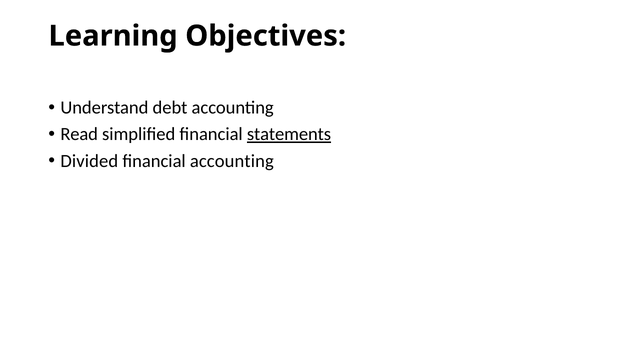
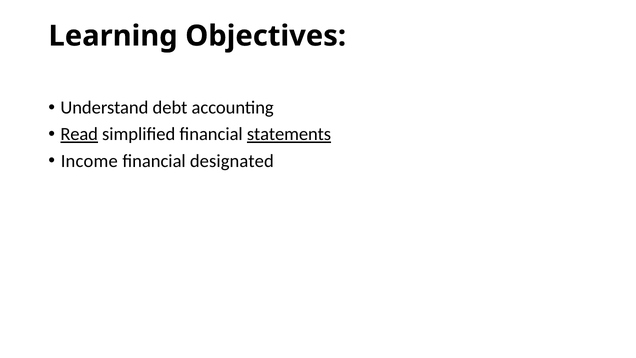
Read underline: none -> present
Divided: Divided -> Income
financial accounting: accounting -> designated
